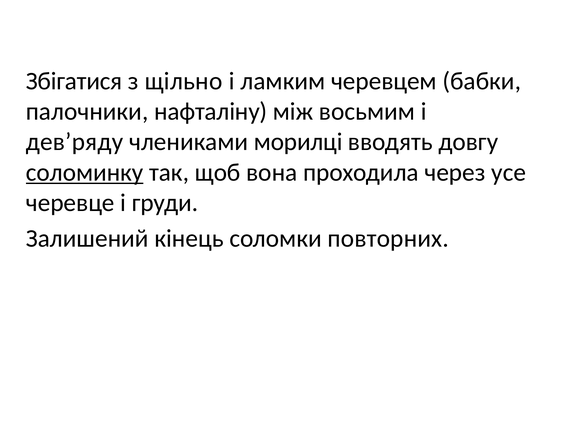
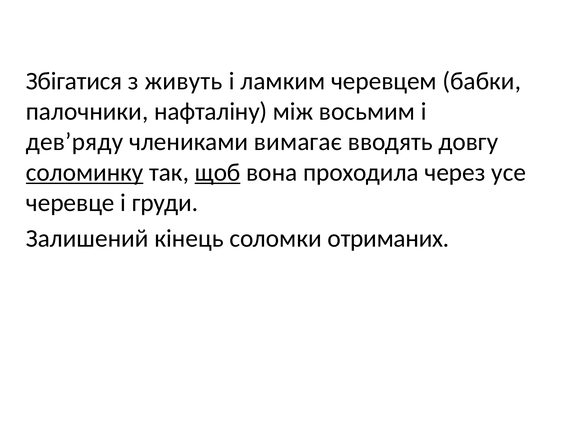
щільно: щільно -> живуть
морилці: морилці -> вимагає
щоб underline: none -> present
повторних: повторних -> отриманих
